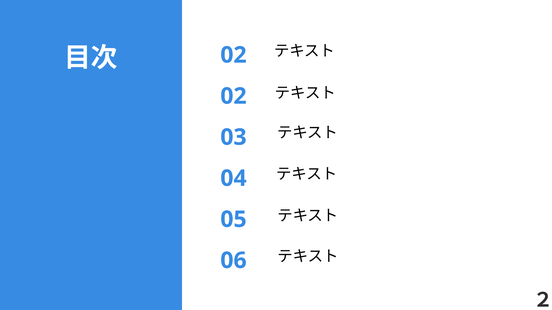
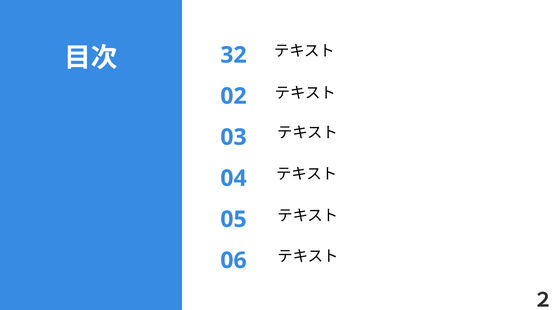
02 at (233, 55): 02 -> 32
